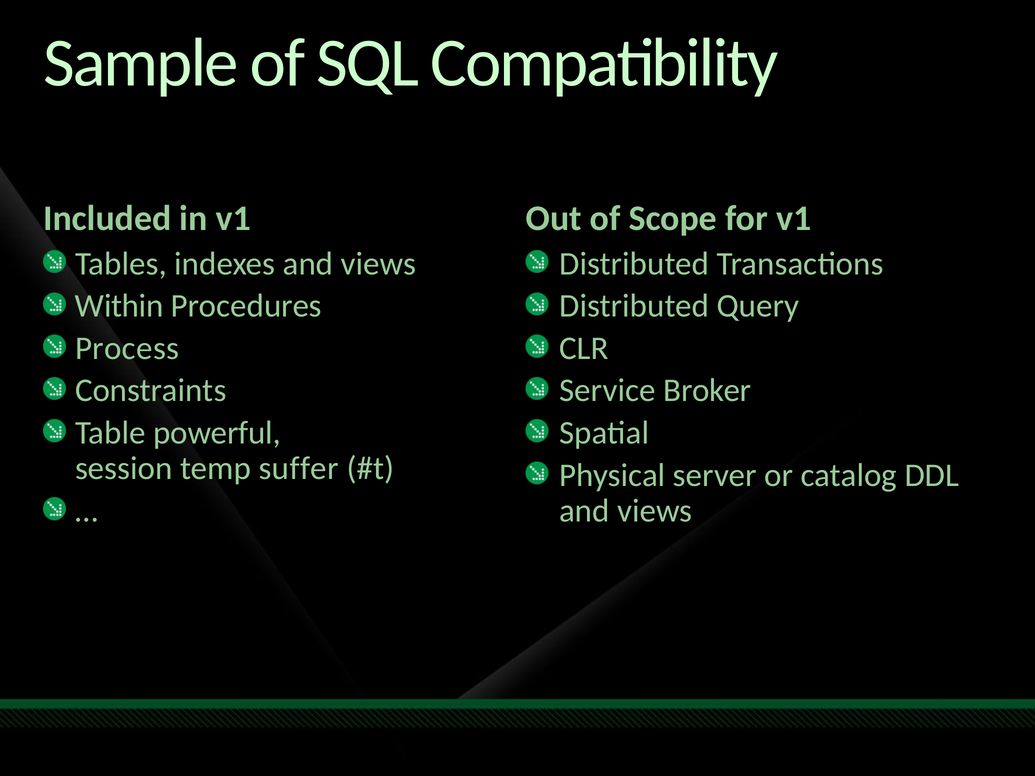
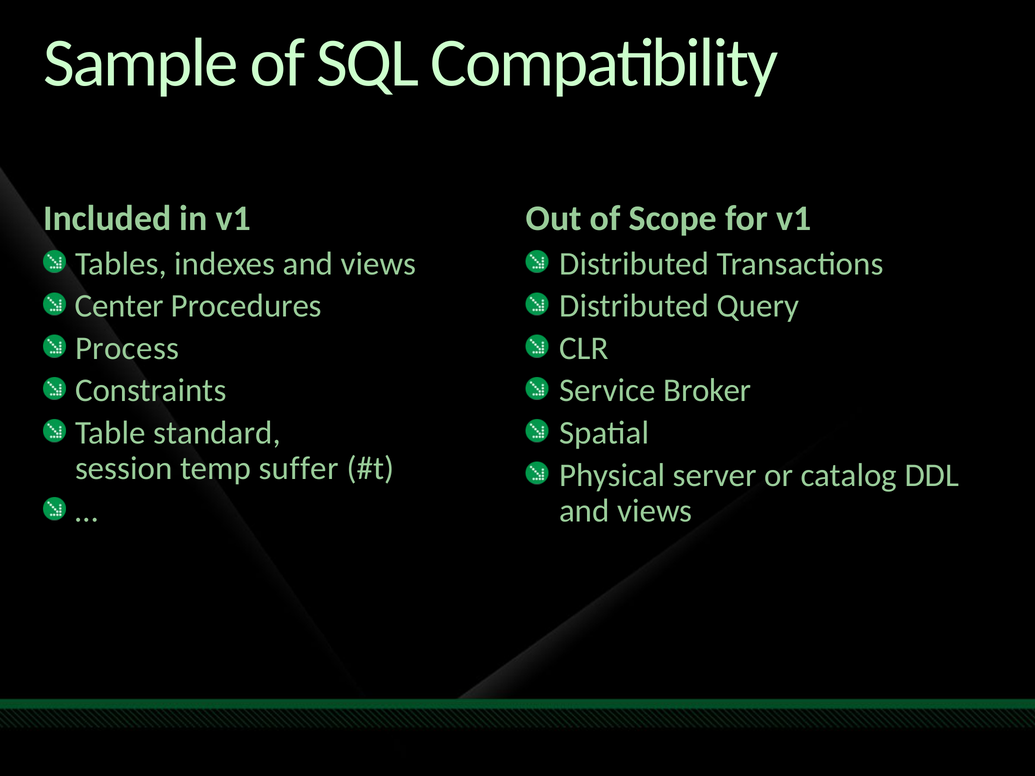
Within: Within -> Center
powerful: powerful -> standard
